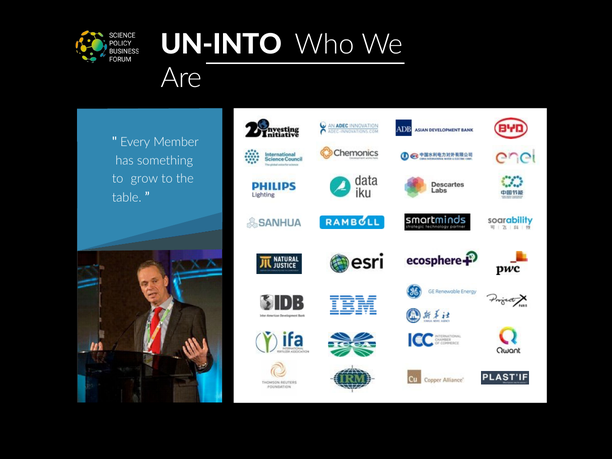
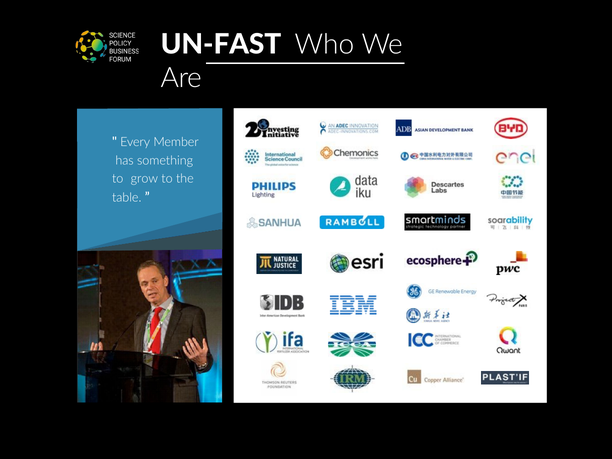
UN-INTO: UN-INTO -> UN-FAST
